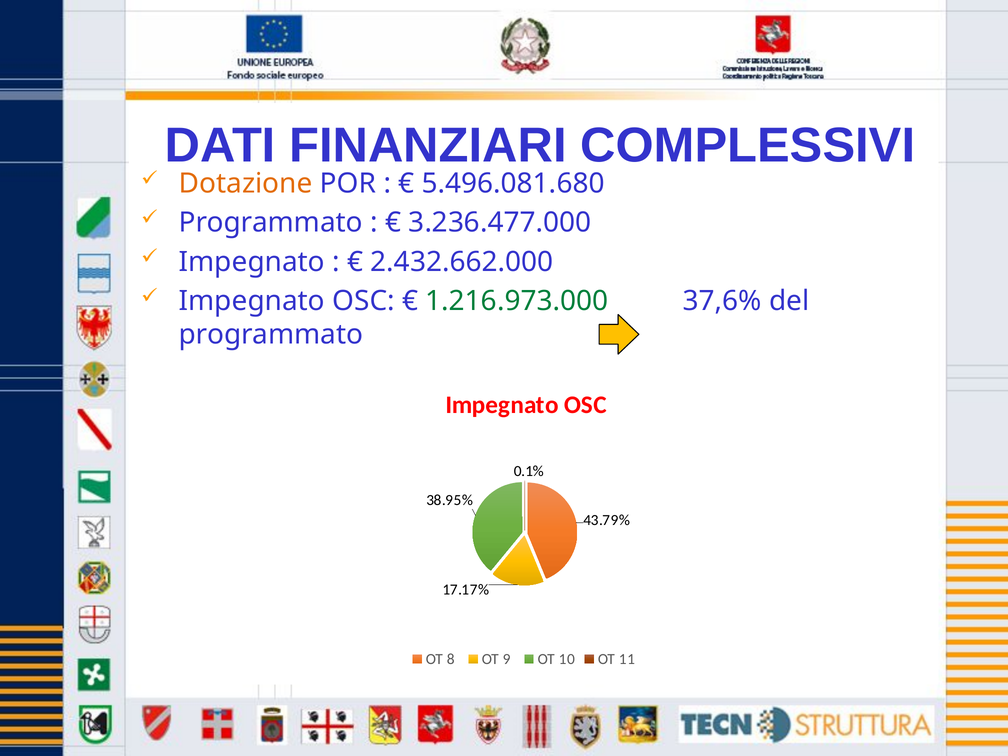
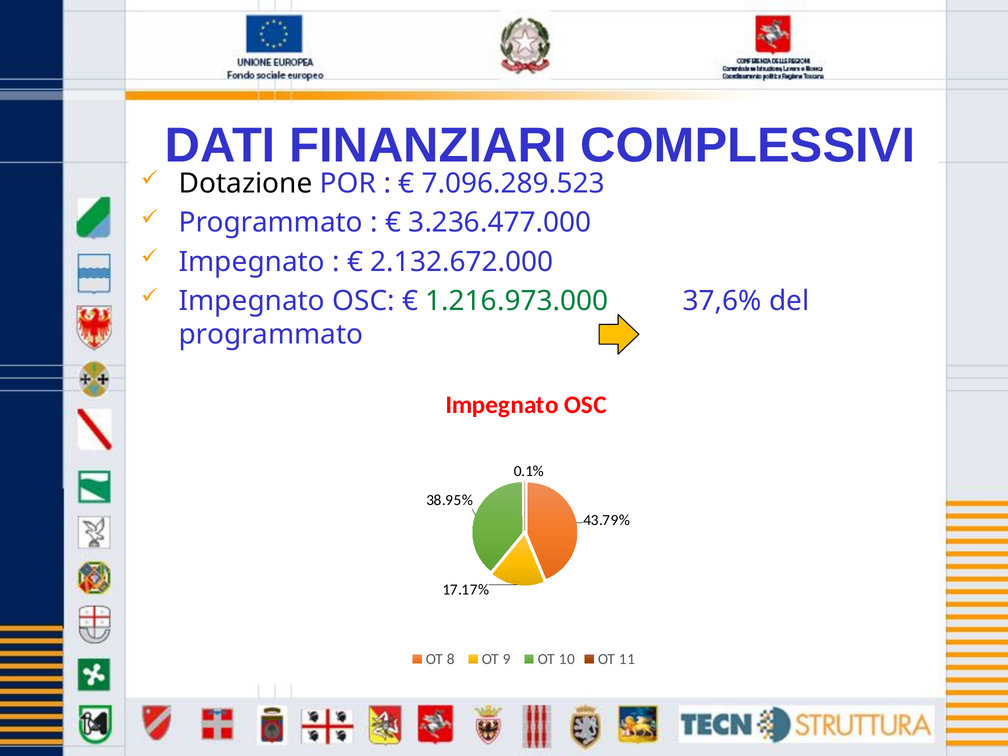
Dotazione colour: orange -> black
5.496.081.680: 5.496.081.680 -> 7.096.289.523
2.432.662.000: 2.432.662.000 -> 2.132.672.000
